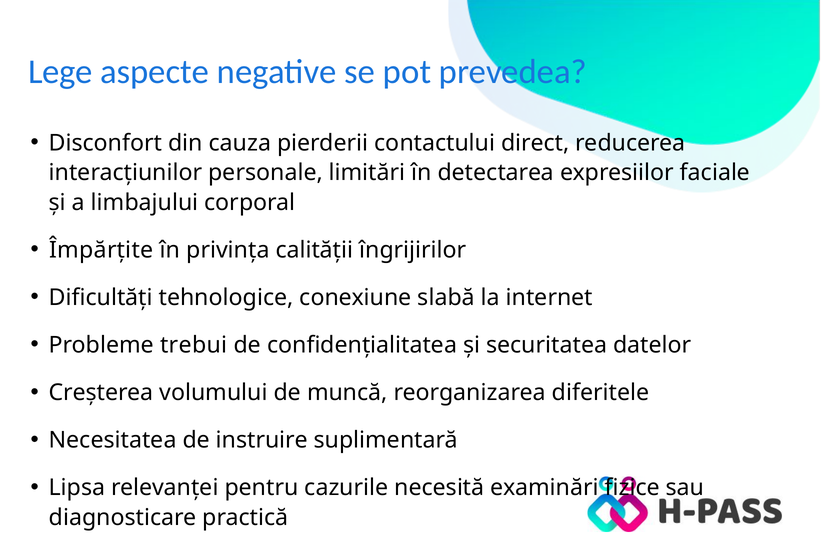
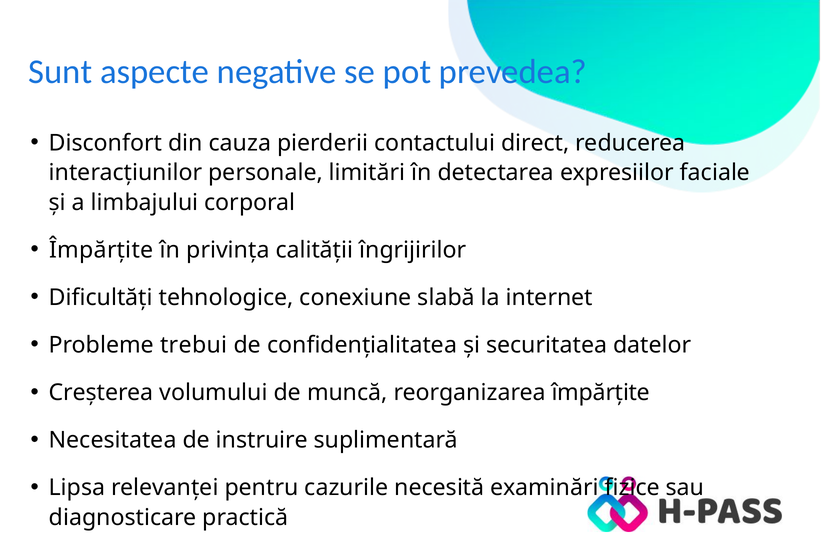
Lege: Lege -> Sunt
reorganizarea diferitele: diferitele -> împărțite
